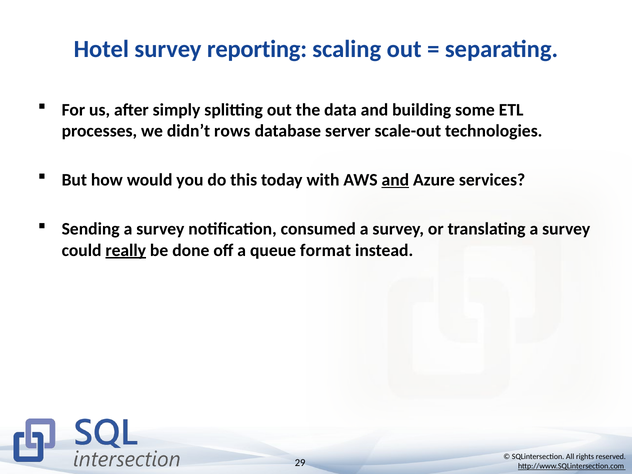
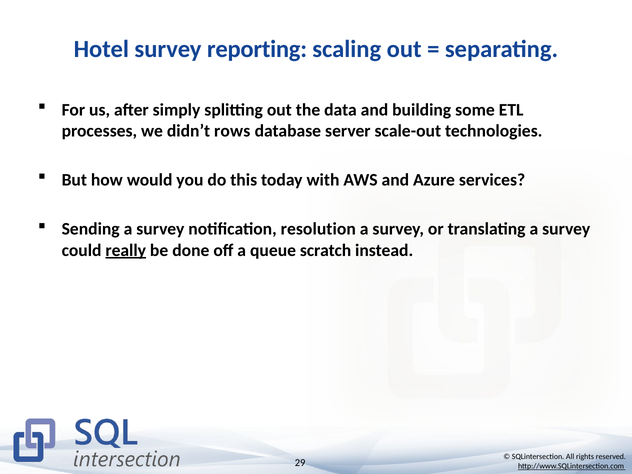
and at (395, 180) underline: present -> none
consumed: consumed -> resolution
format: format -> scratch
